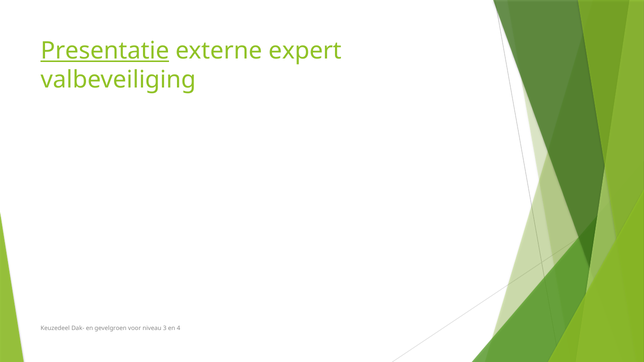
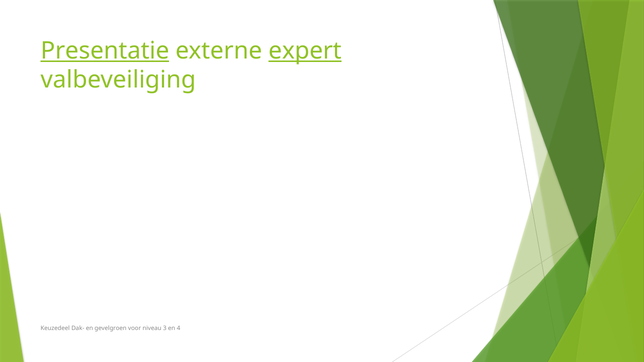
expert underline: none -> present
